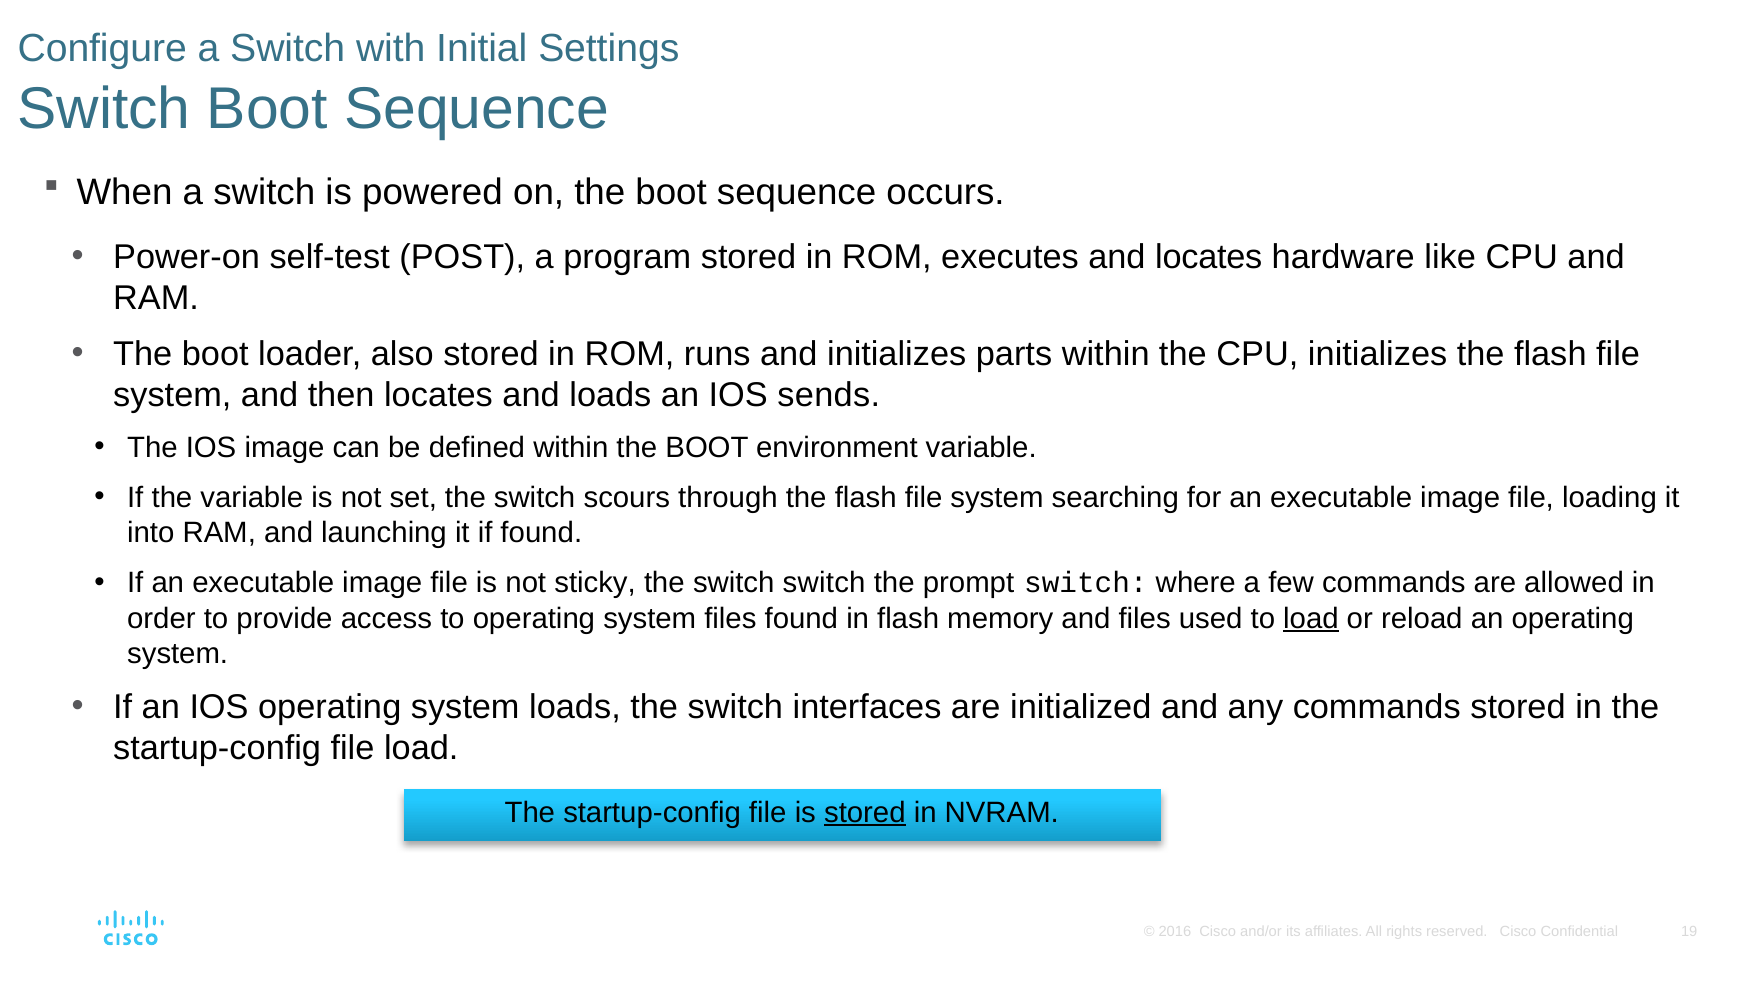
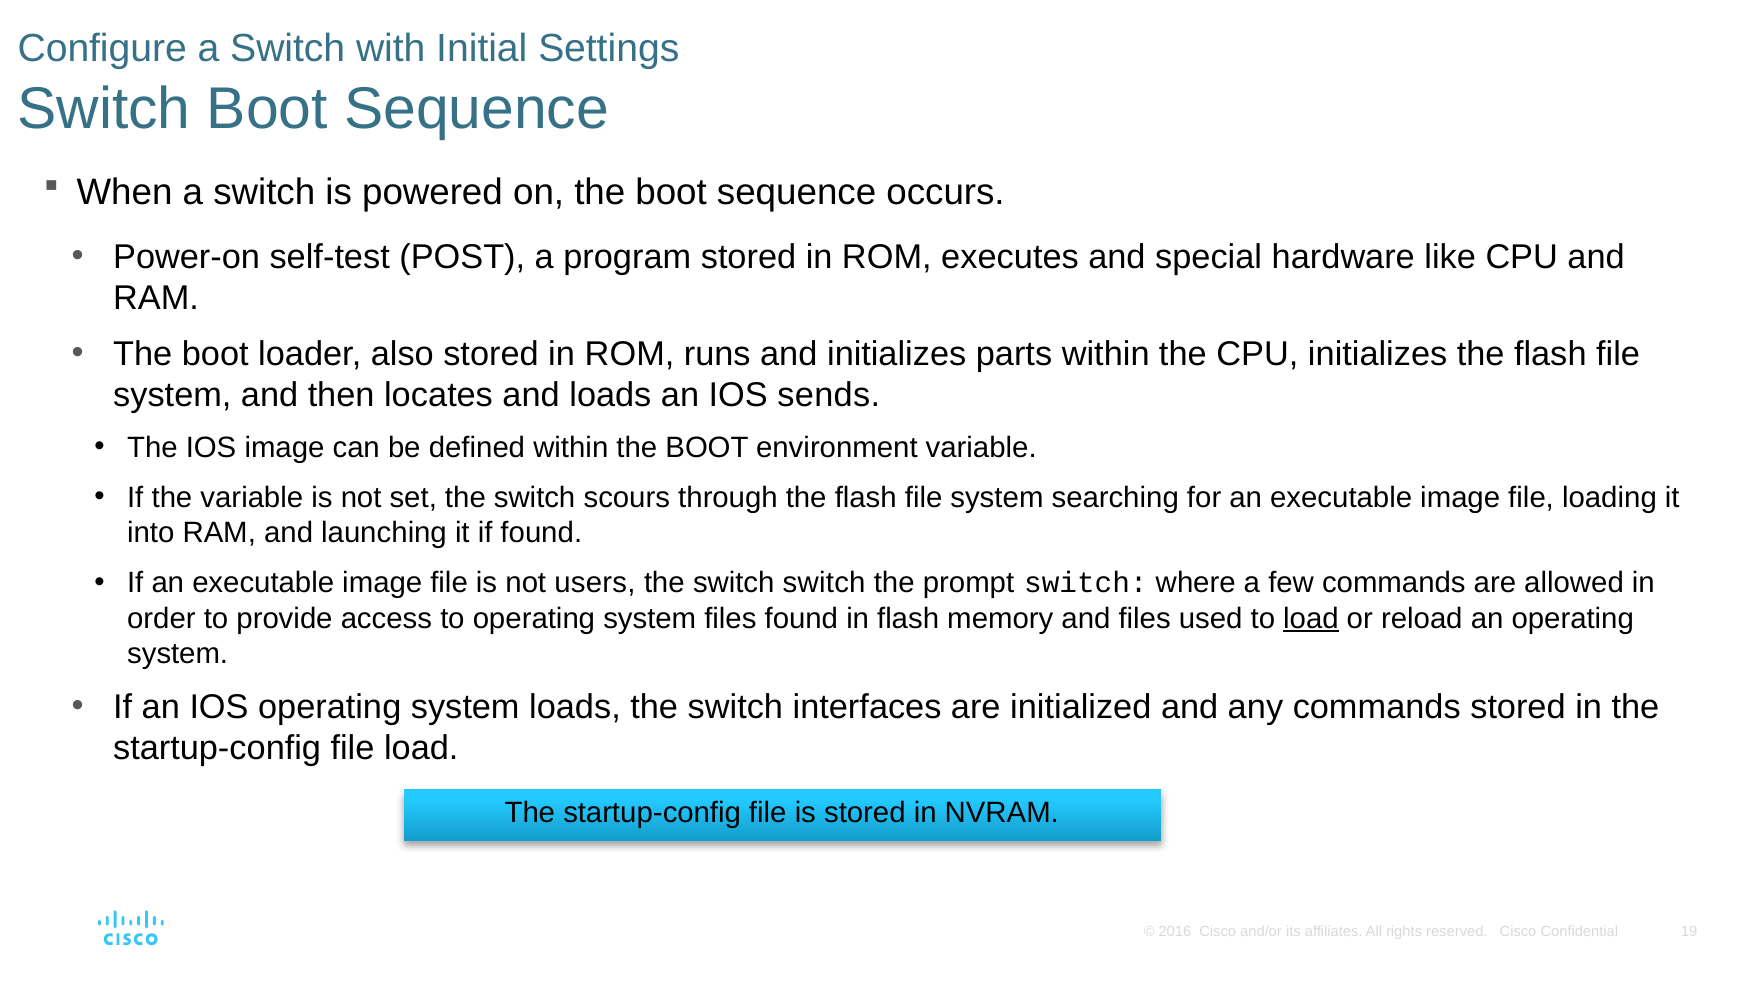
and locates: locates -> special
sticky: sticky -> users
stored at (865, 812) underline: present -> none
